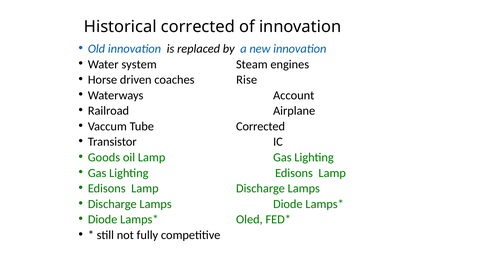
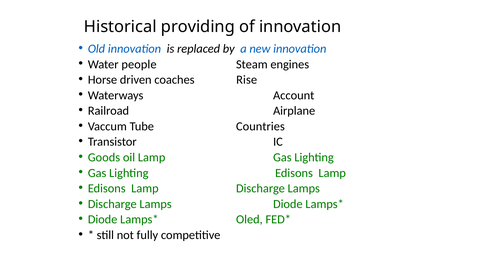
Historical corrected: corrected -> providing
system: system -> people
Tube Corrected: Corrected -> Countries
